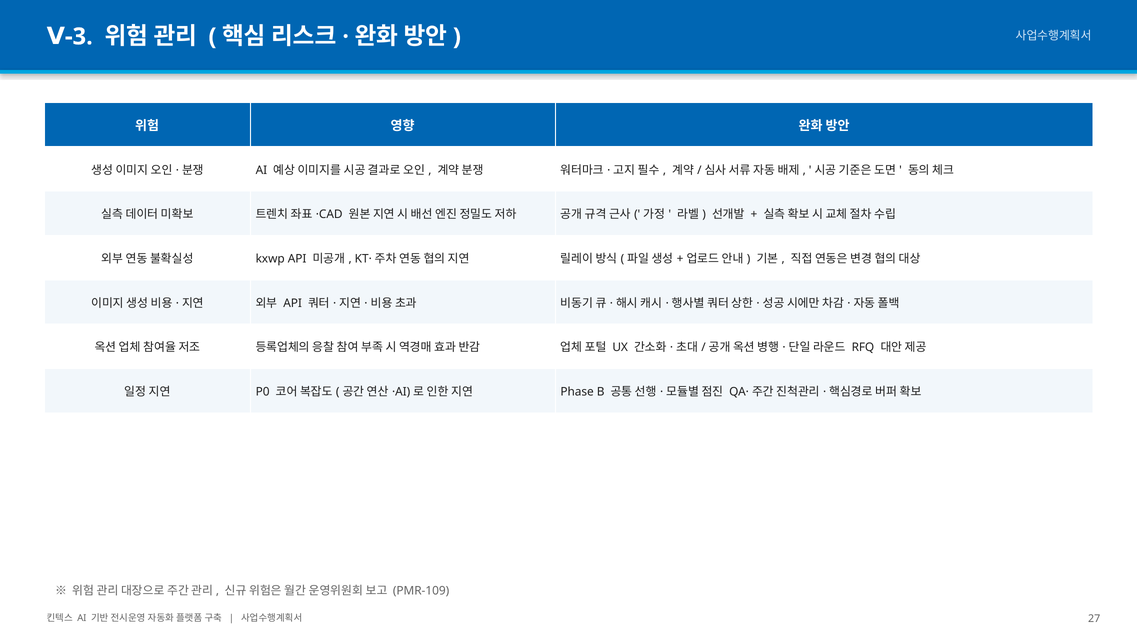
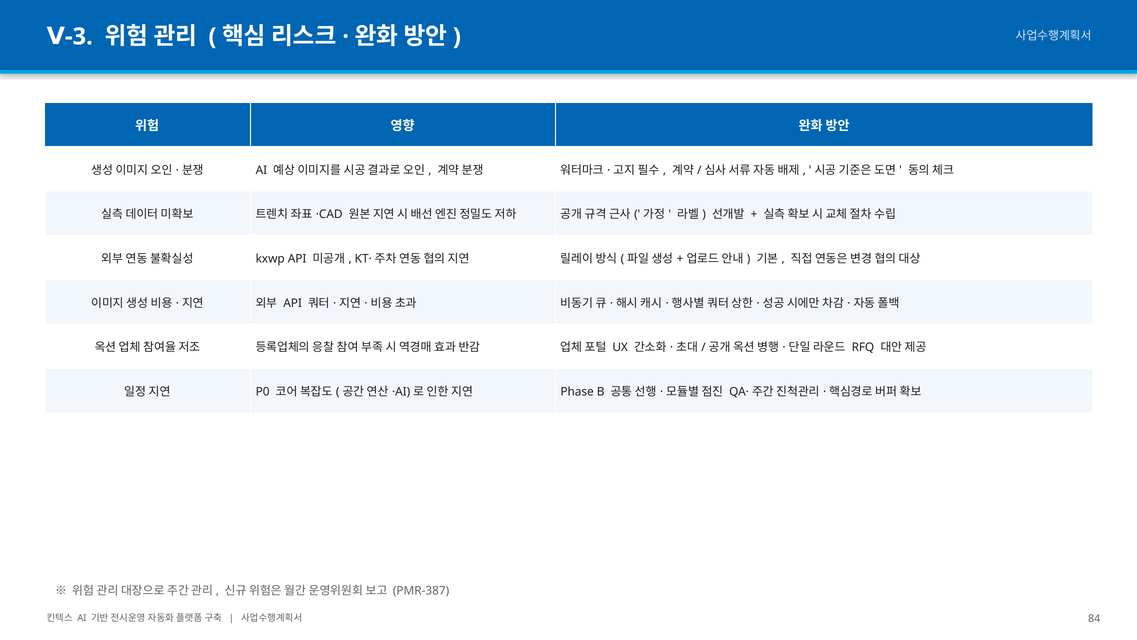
PMR-109: PMR-109 -> PMR-387
27: 27 -> 84
